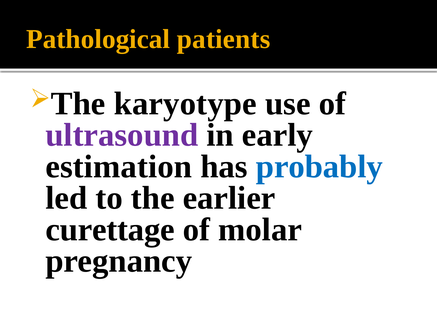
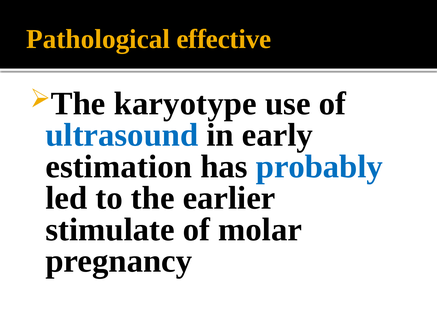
patients: patients -> effective
ultrasound colour: purple -> blue
curettage: curettage -> stimulate
